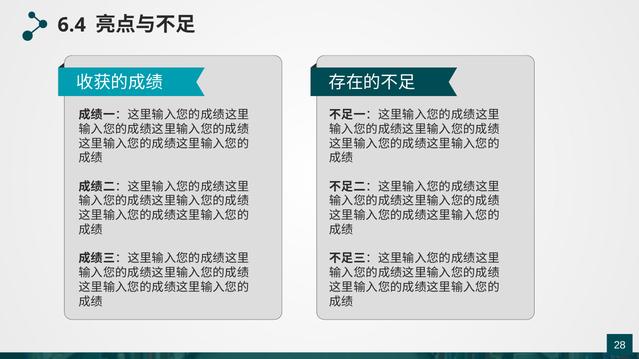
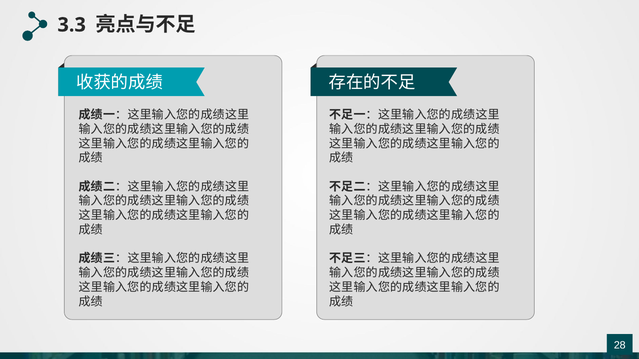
6.4: 6.4 -> 3.3
